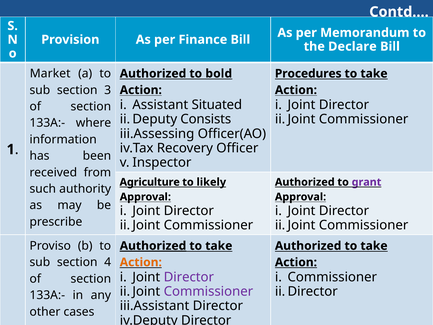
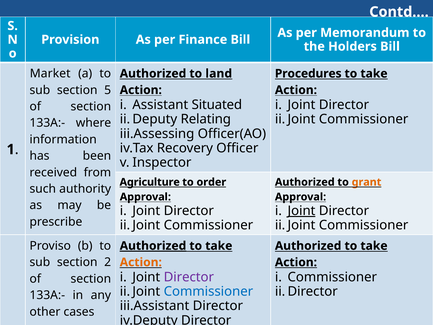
Declare: Declare -> Holders
bold: bold -> land
3: 3 -> 5
Consists: Consists -> Relating
likely: likely -> order
grant at (367, 182) colour: purple -> orange
Joint at (301, 211) underline: none -> present
section 4: 4 -> 2
Commissioner at (208, 291) colour: purple -> blue
